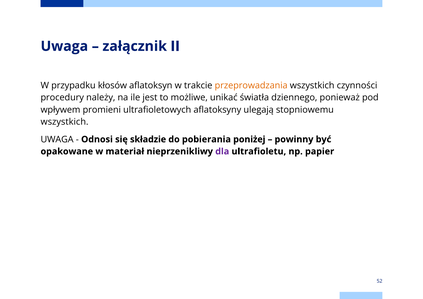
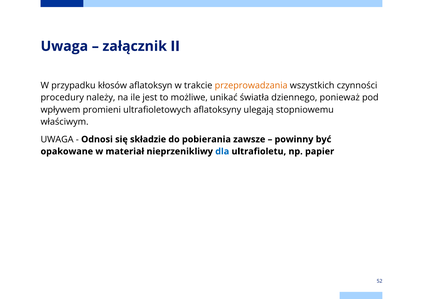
wszystkich at (65, 122): wszystkich -> właściwym
poniżej: poniżej -> zawsze
dla colour: purple -> blue
